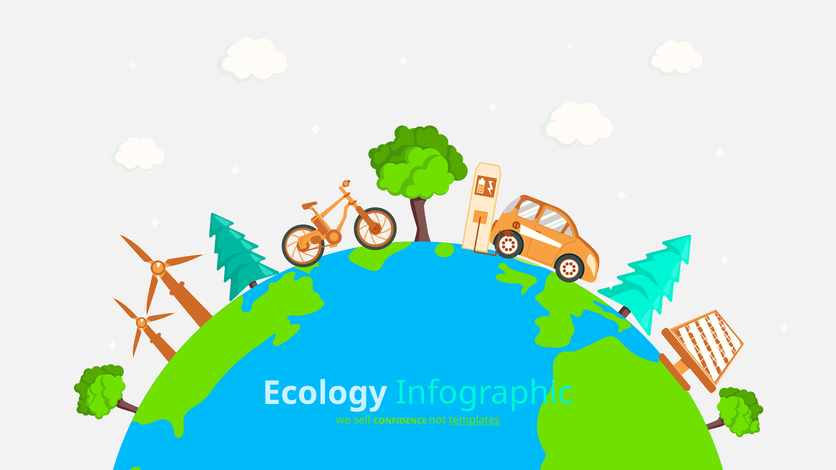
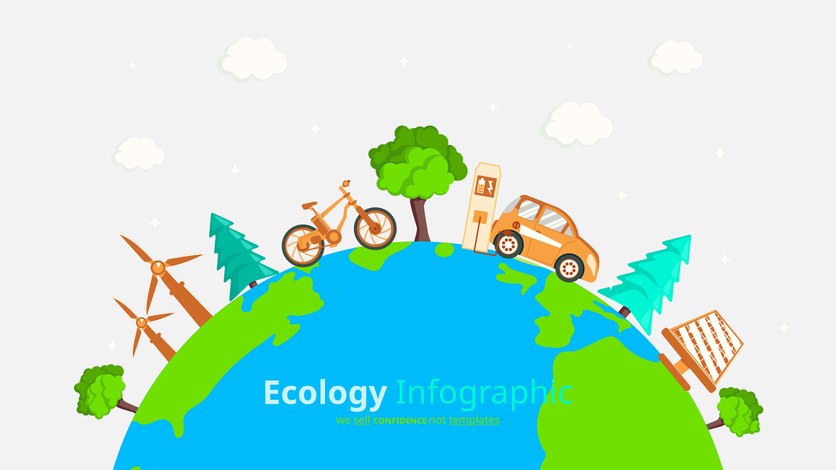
sell underline: none -> present
